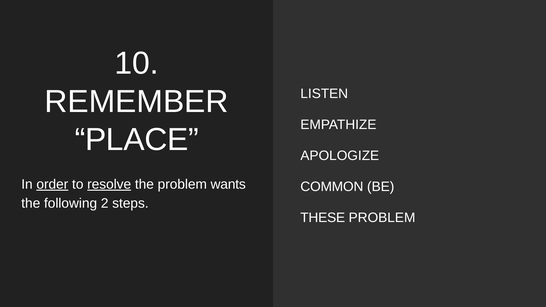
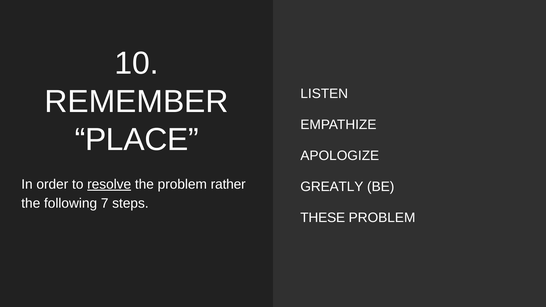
order underline: present -> none
wants: wants -> rather
COMMON: COMMON -> GREATLY
2: 2 -> 7
